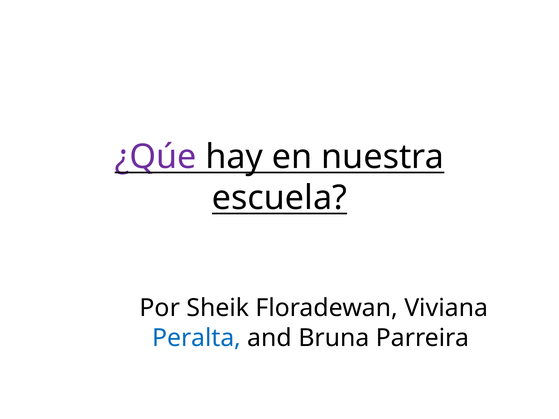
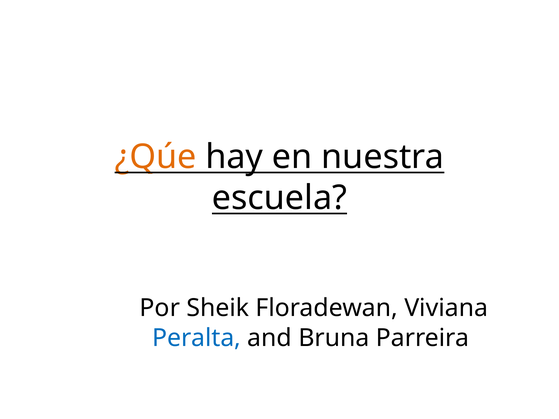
¿Qúe colour: purple -> orange
